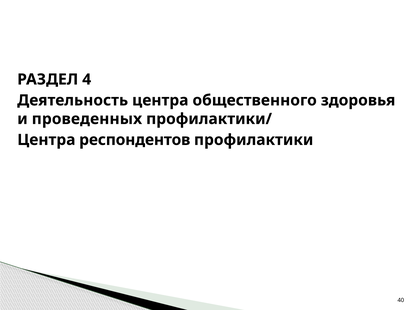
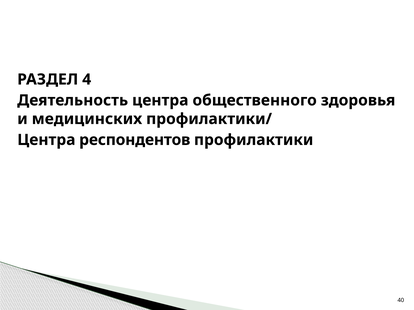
проведенных: проведенных -> медицинских
